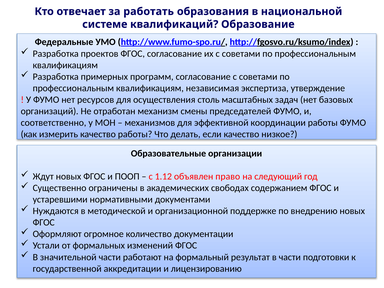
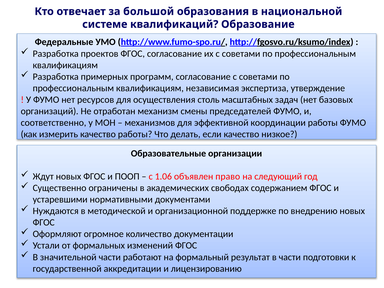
работать: работать -> большой
1.12: 1.12 -> 1.06
